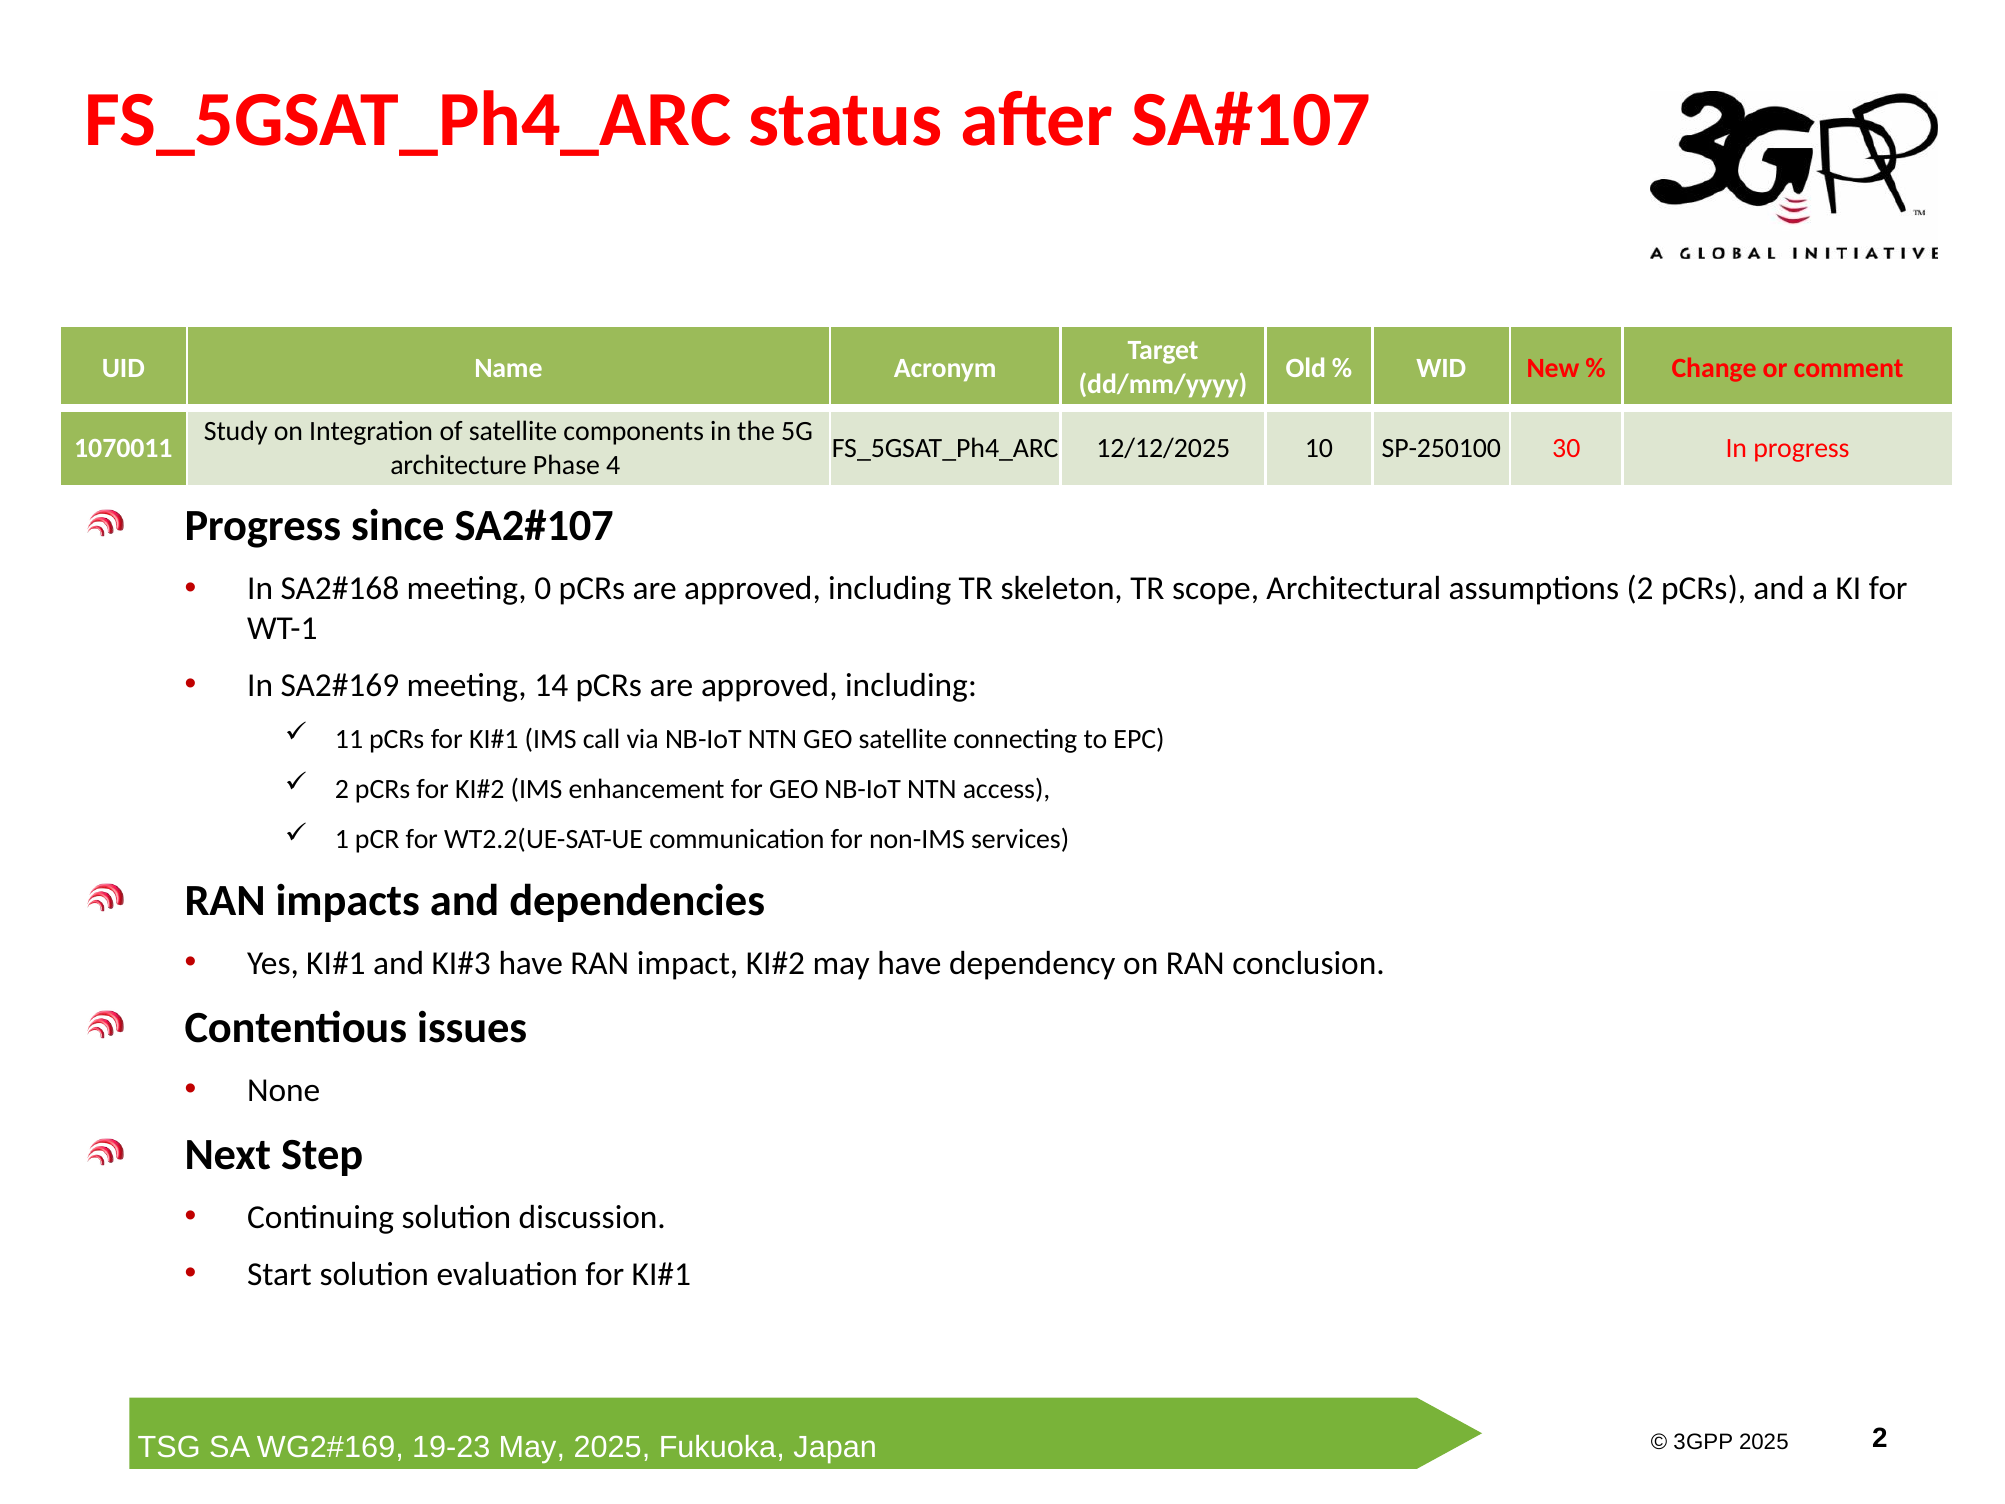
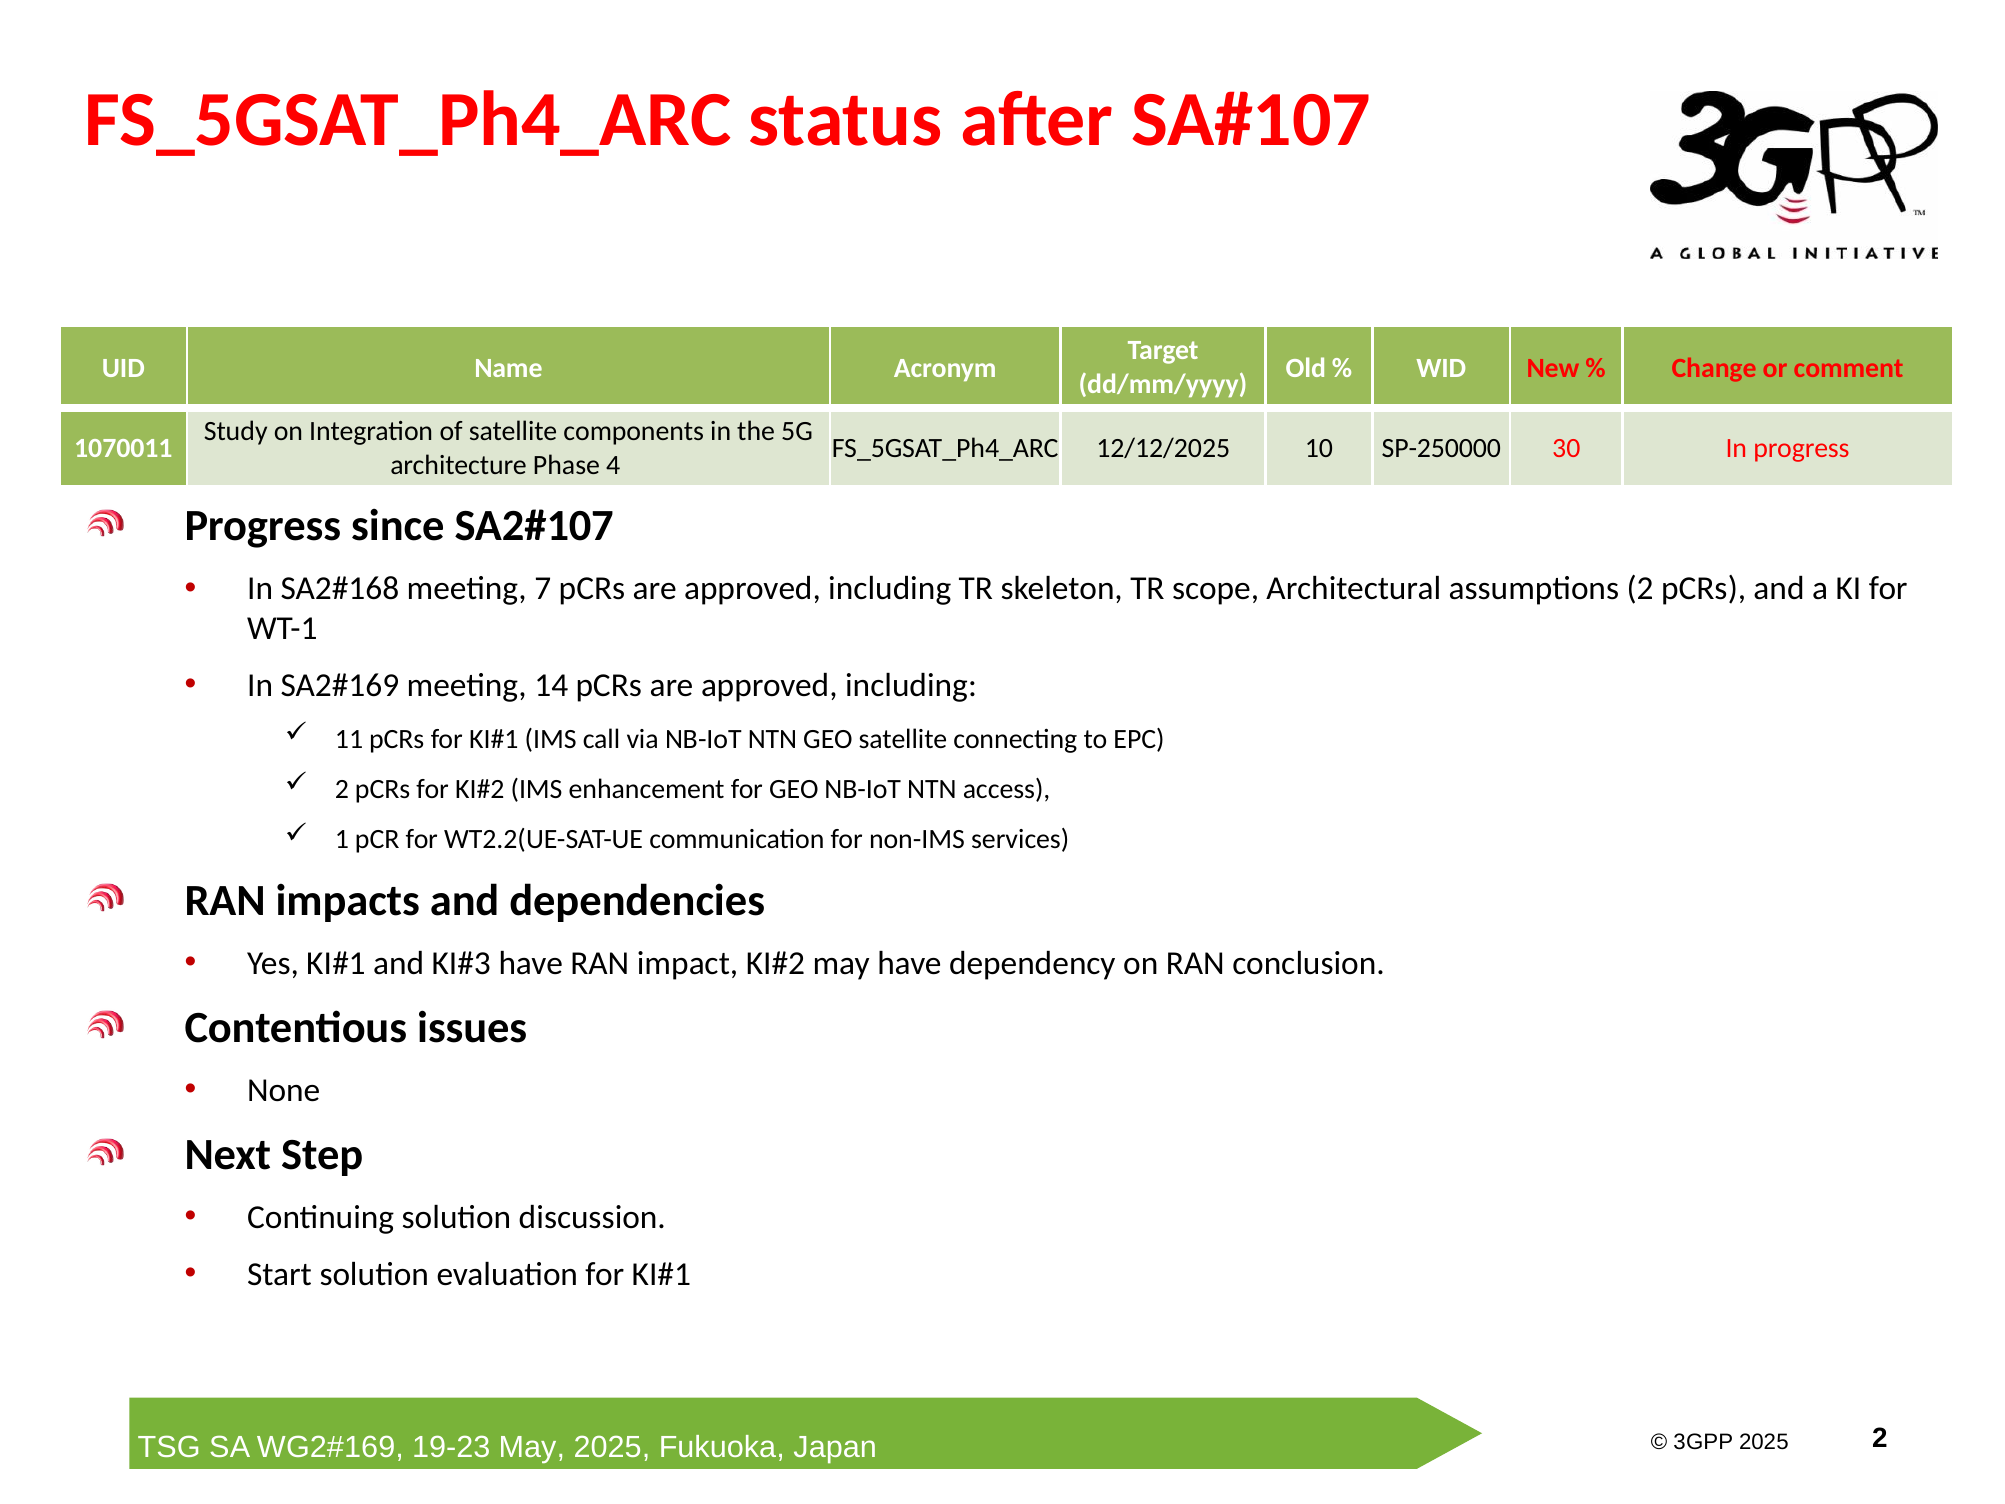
SP-250100: SP-250100 -> SP-250000
0: 0 -> 7
